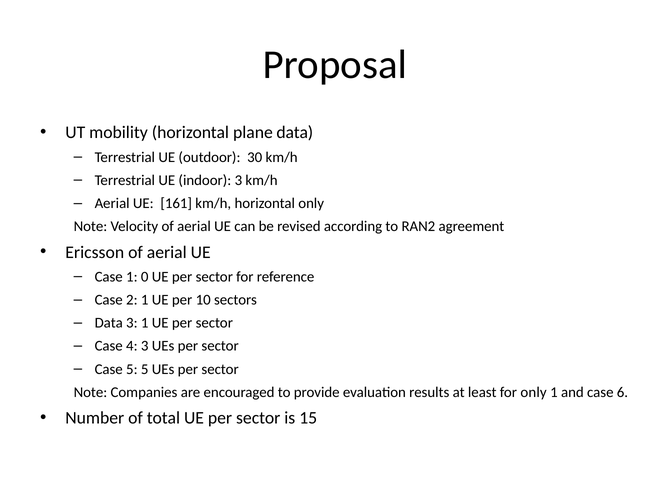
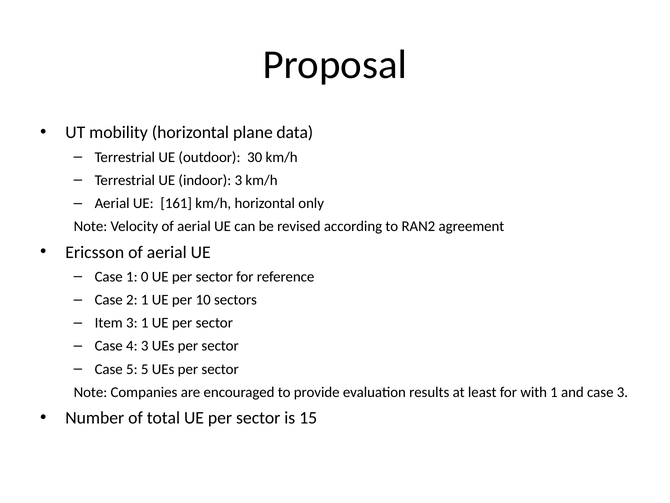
Data at (109, 323): Data -> Item
for only: only -> with
case 6: 6 -> 3
